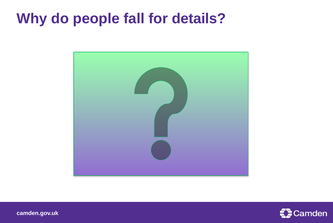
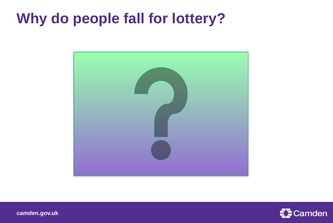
details: details -> lottery
